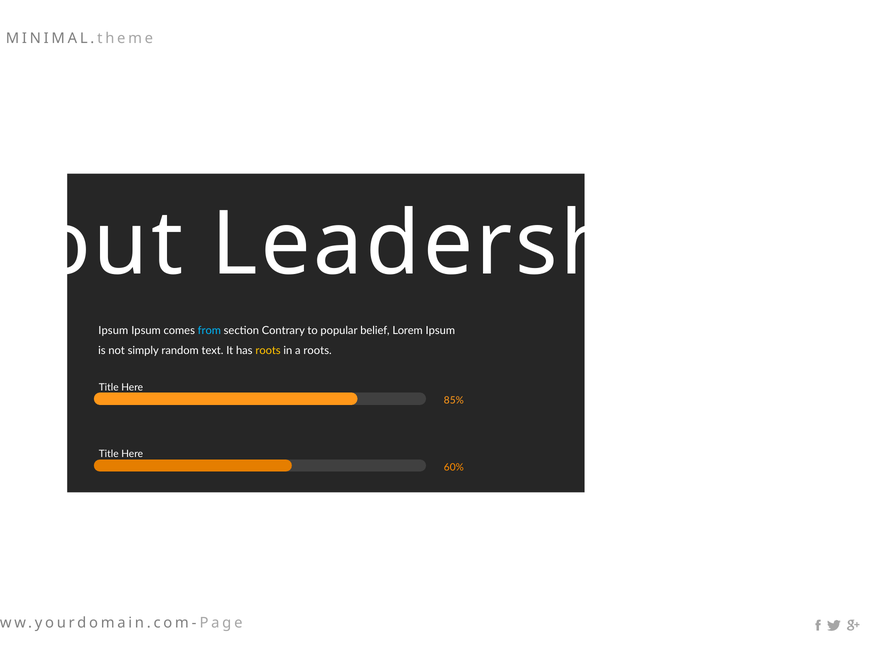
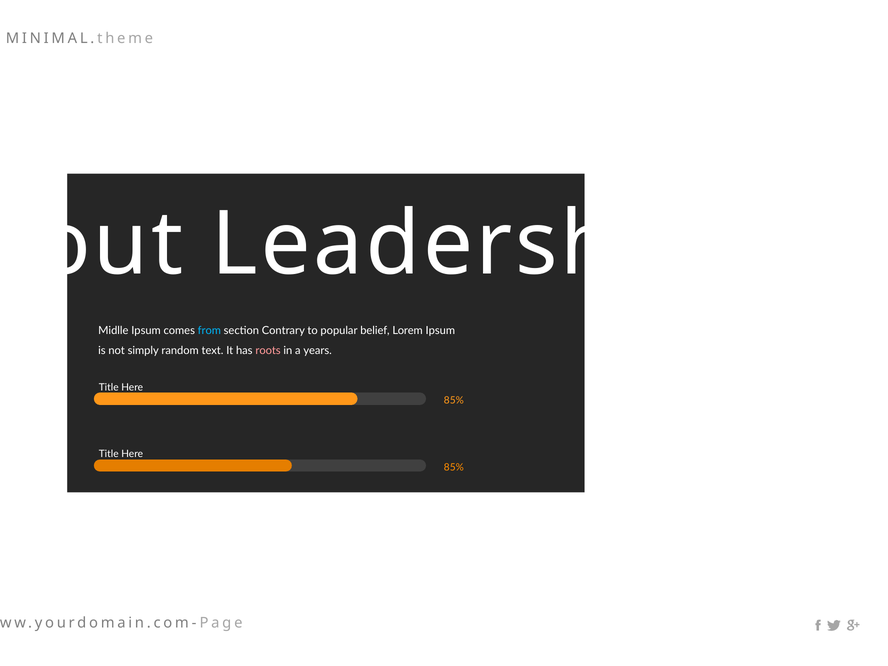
Ipsum at (113, 331): Ipsum -> Midlle
roots at (268, 351) colour: yellow -> pink
a roots: roots -> years
60% at (454, 467): 60% -> 85%
